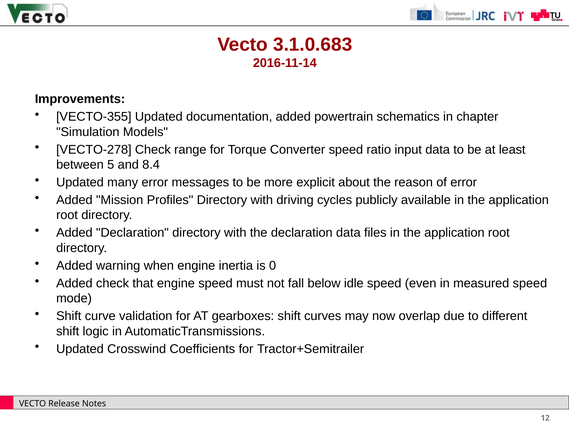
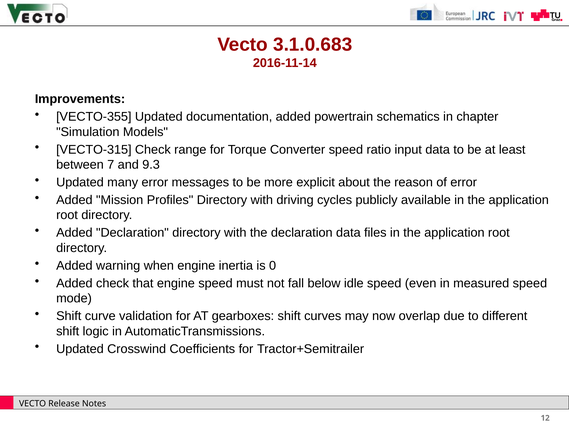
VECTO-278: VECTO-278 -> VECTO-315
5: 5 -> 7
8.4: 8.4 -> 9.3
